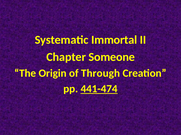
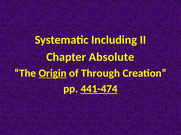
Immortal: Immortal -> Including
Someone: Someone -> Absolute
Origin underline: none -> present
